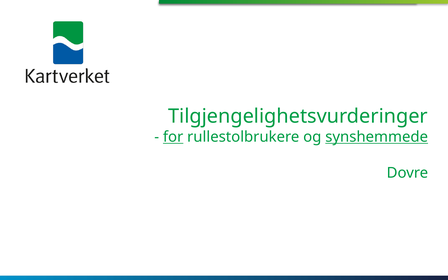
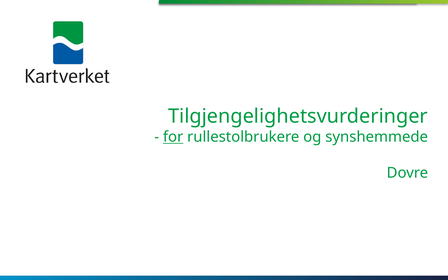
synshemmede underline: present -> none
